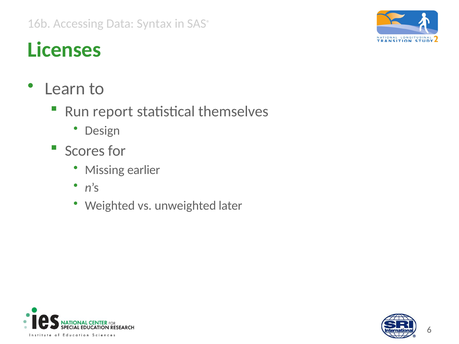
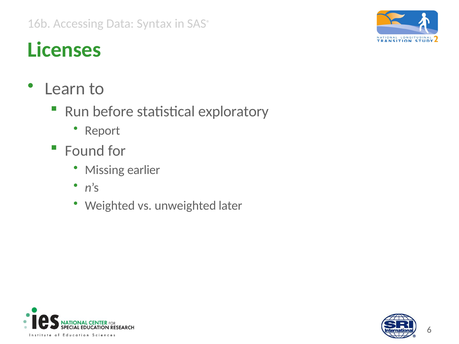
report: report -> before
themselves: themselves -> exploratory
Design: Design -> Report
Scores: Scores -> Found
